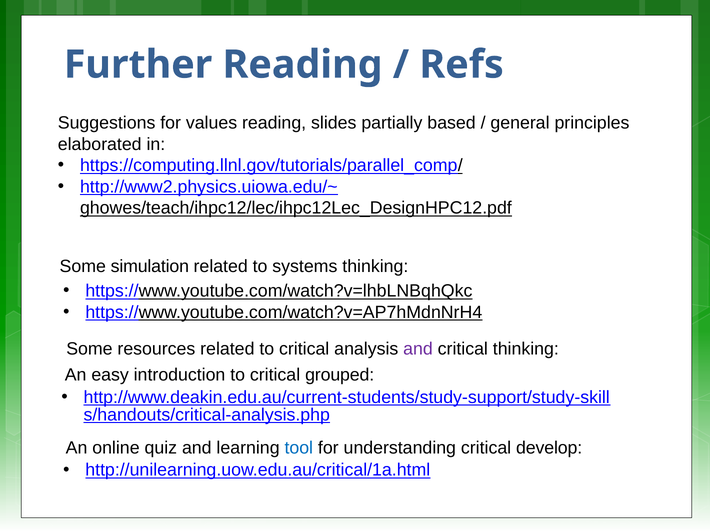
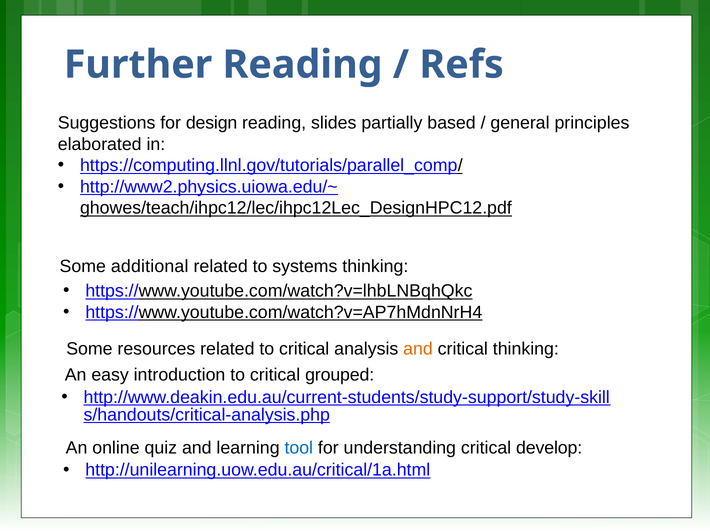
values: values -> design
simulation: simulation -> additional
and at (418, 349) colour: purple -> orange
